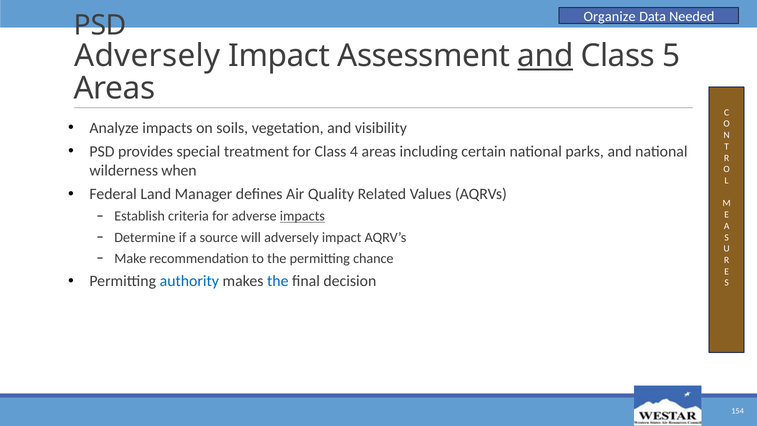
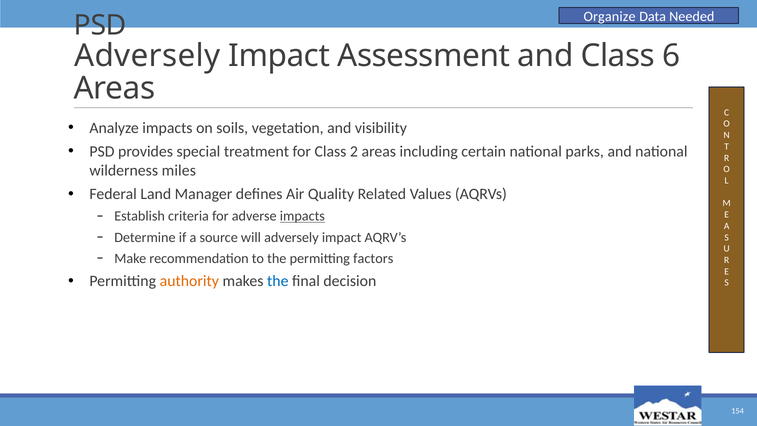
and at (545, 56) underline: present -> none
5: 5 -> 6
4: 4 -> 2
when: when -> miles
chance: chance -> factors
authority colour: blue -> orange
